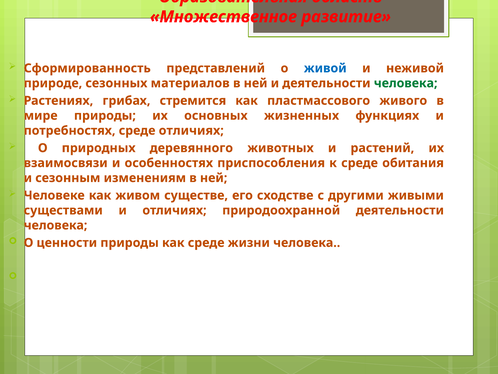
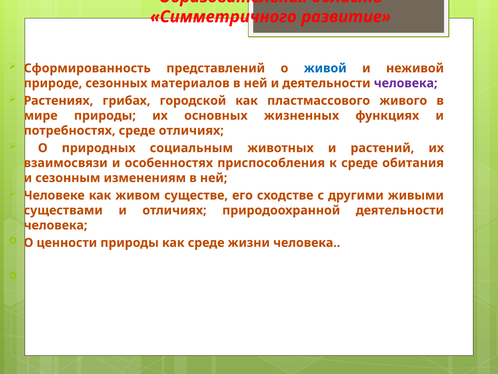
Множественное: Множественное -> Симметричного
человека at (406, 83) colour: green -> purple
стремится: стремится -> городской
деревянного: деревянного -> социальным
